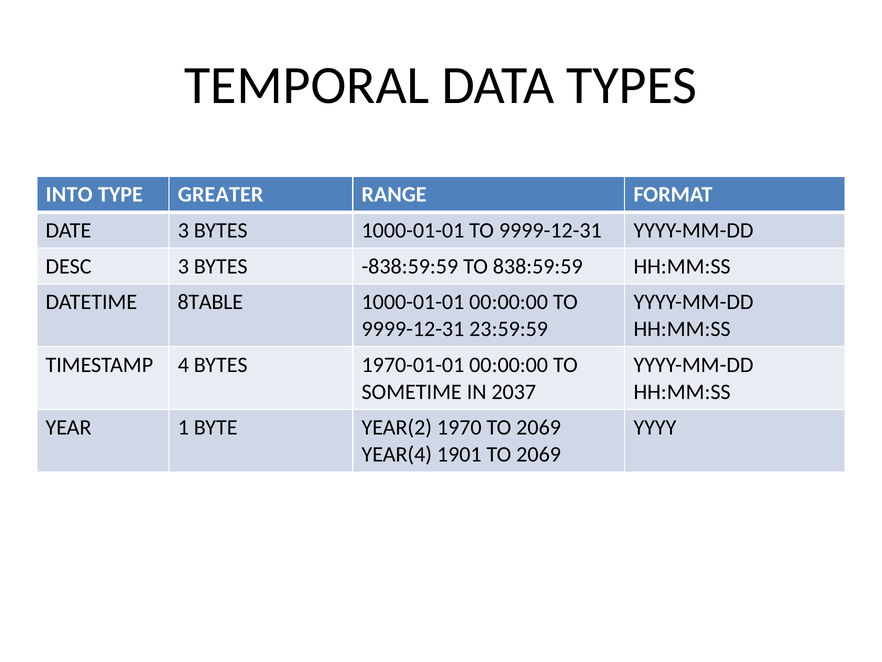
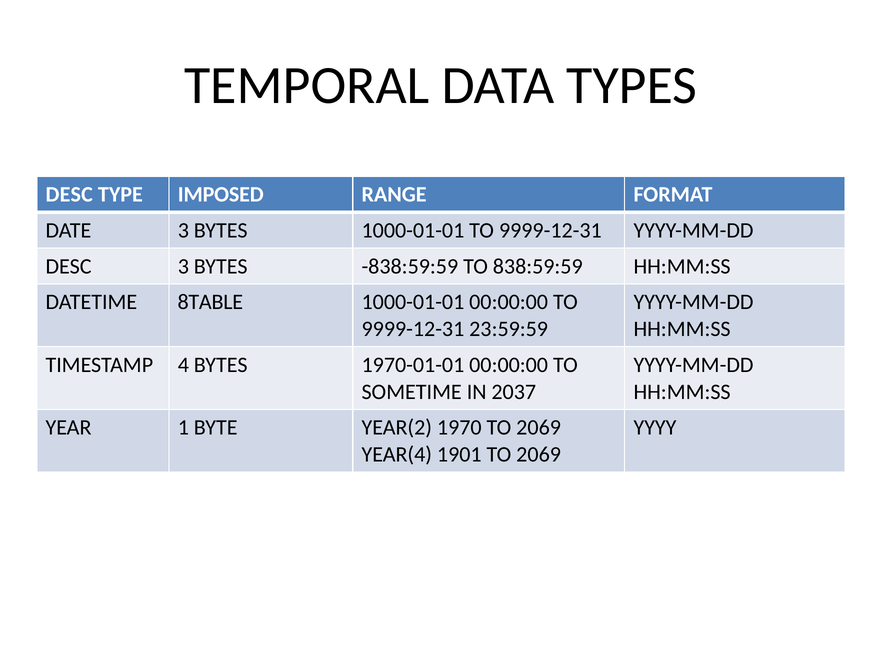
INTO at (69, 195): INTO -> DESC
GREATER: GREATER -> IMPOSED
